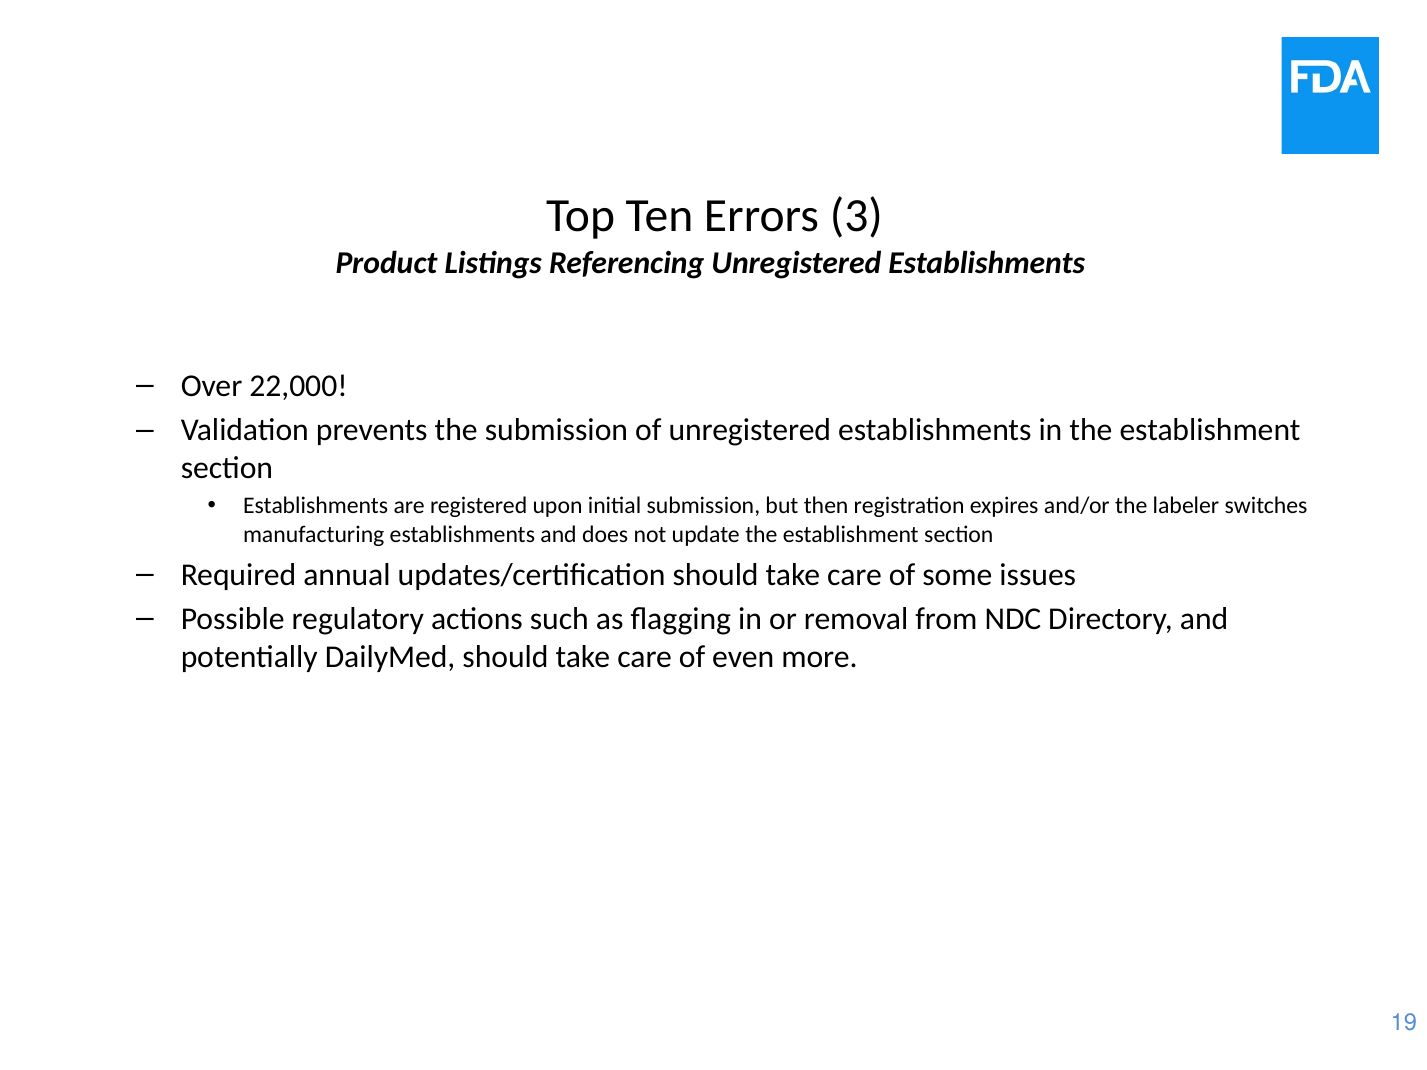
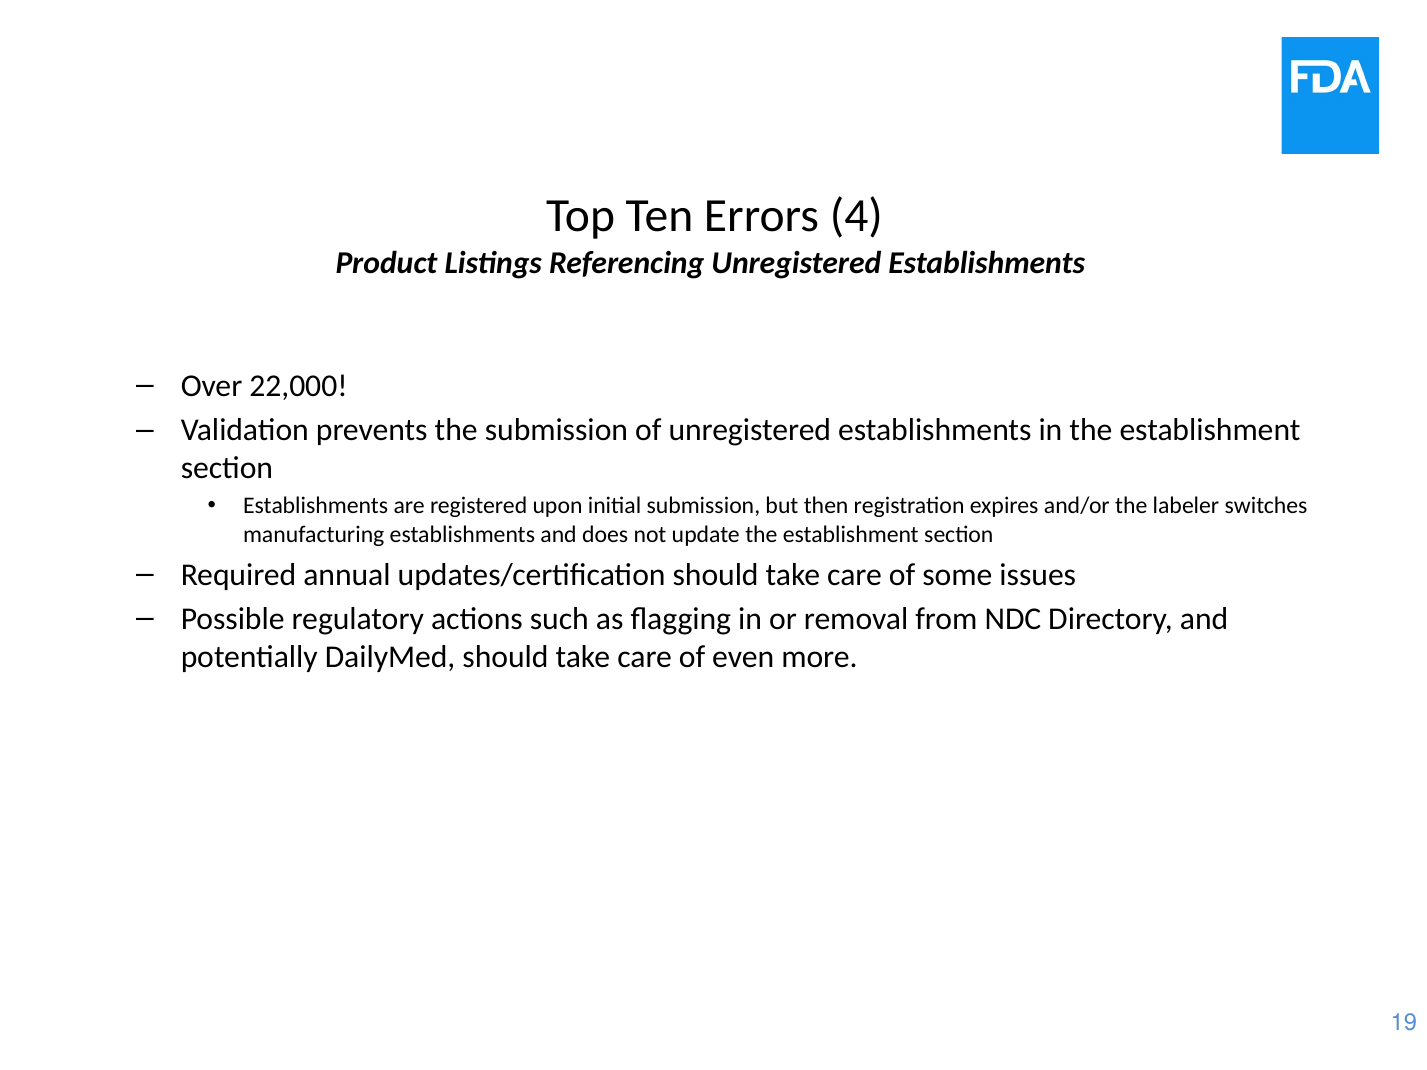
3: 3 -> 4
